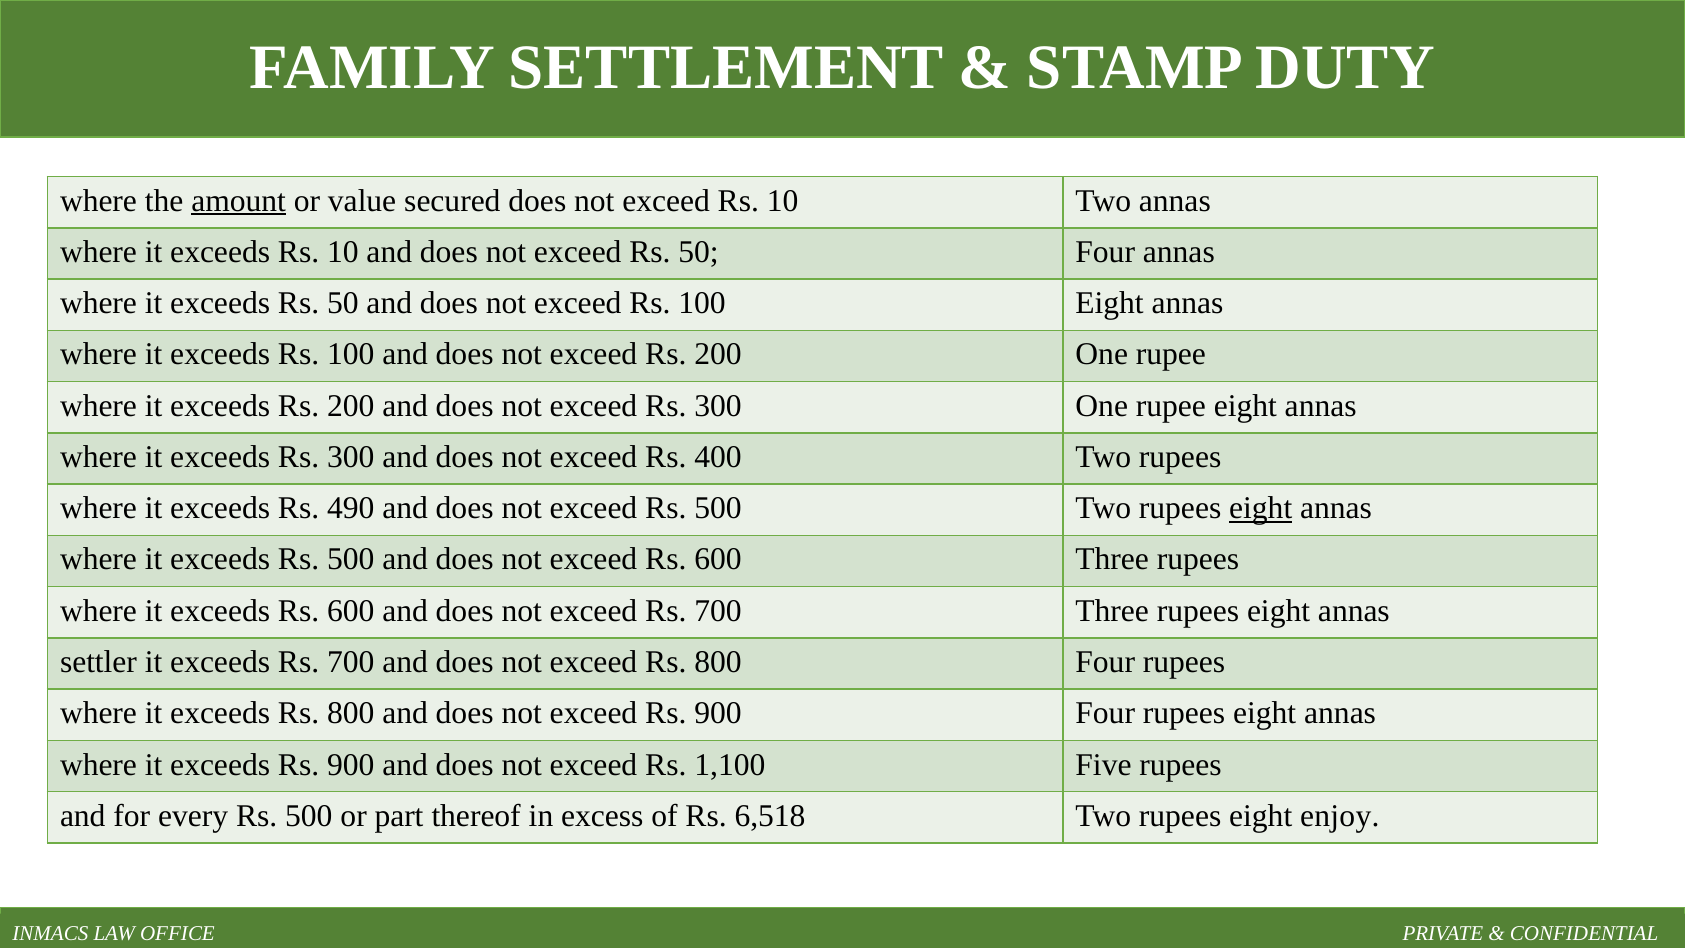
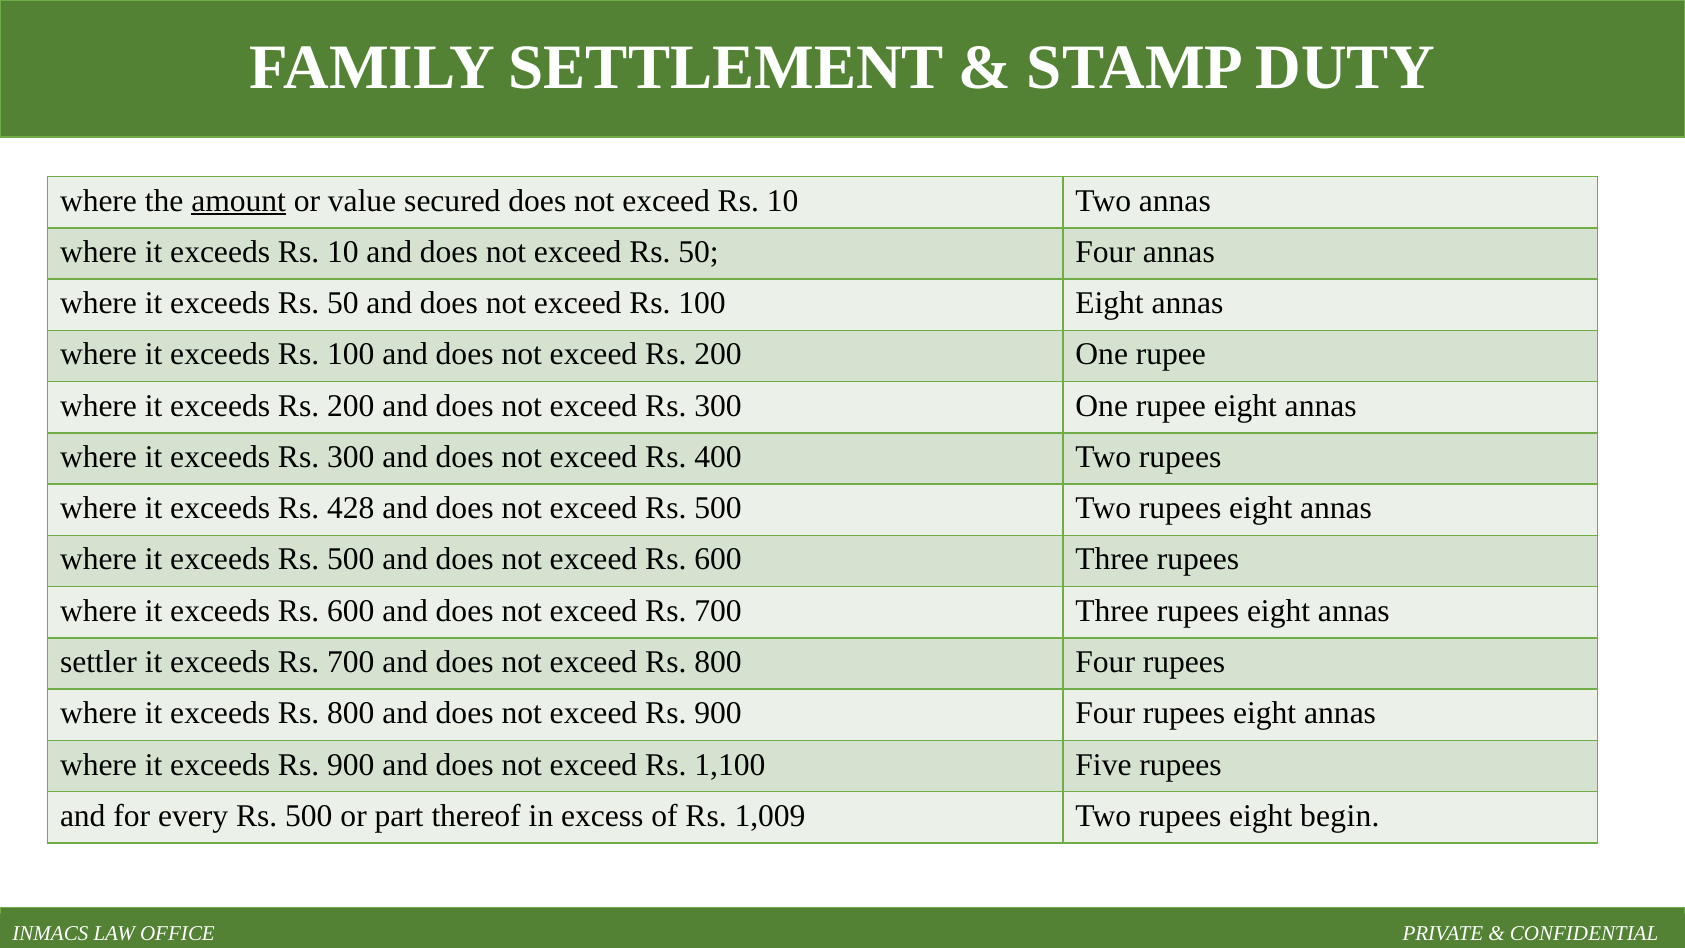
490: 490 -> 428
eight at (1261, 508) underline: present -> none
6,518: 6,518 -> 1,009
enjoy: enjoy -> begin
